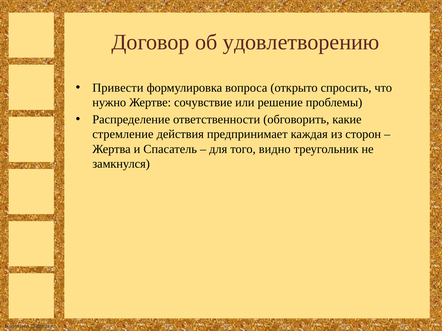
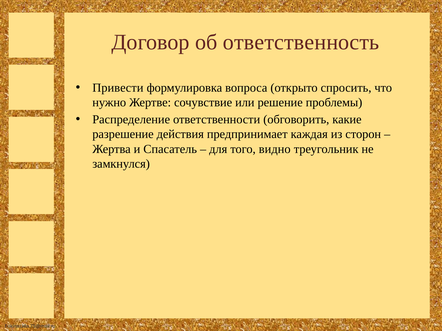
удовлетворению: удовлетворению -> ответственность
стремление: стремление -> разрешение
